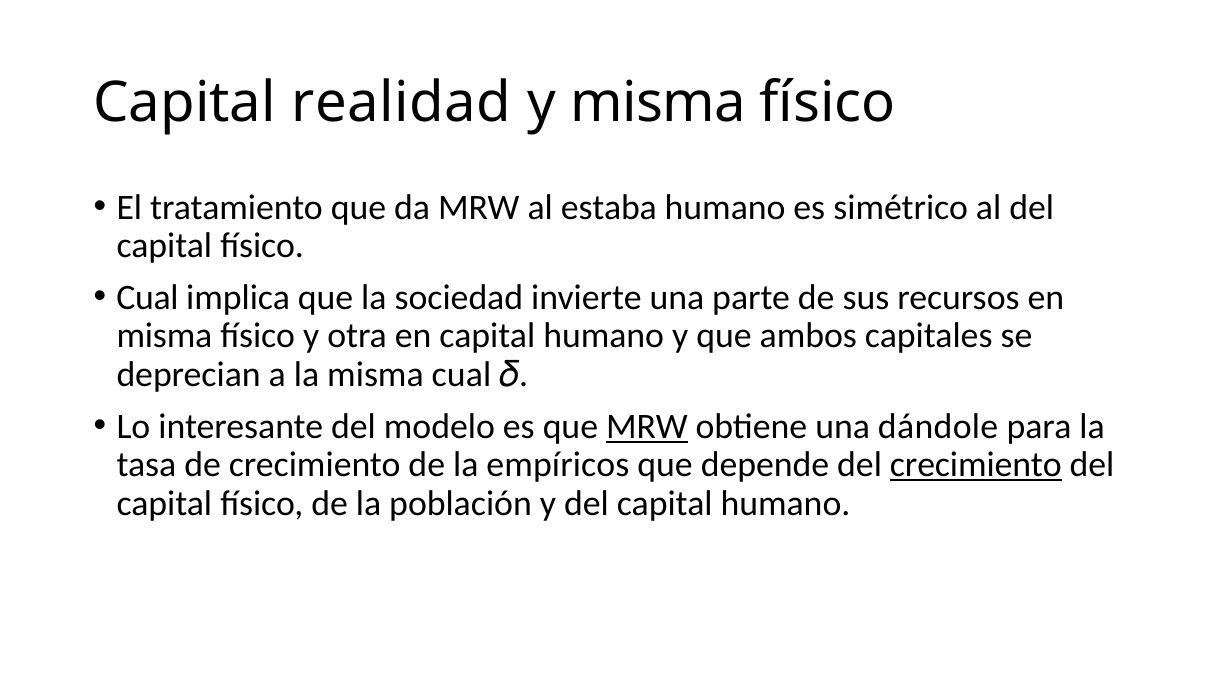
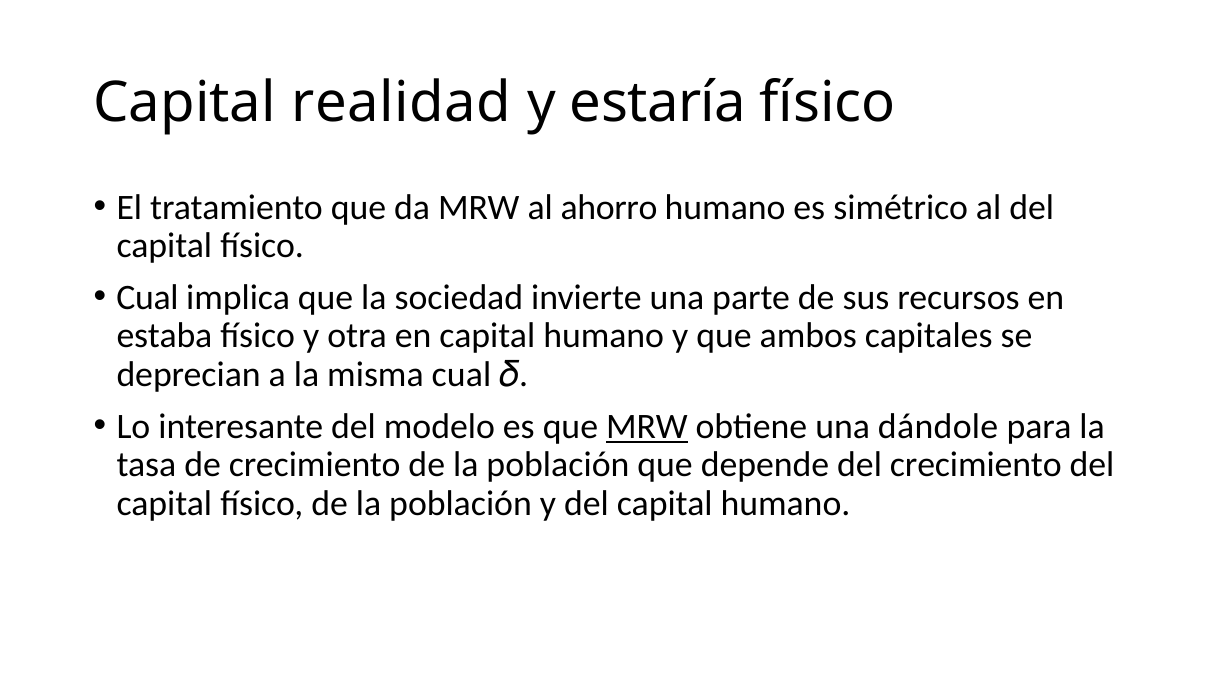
y misma: misma -> estaría
estaba: estaba -> ahorro
misma at (164, 336): misma -> estaba
crecimiento de la empíricos: empíricos -> población
crecimiento at (976, 465) underline: present -> none
